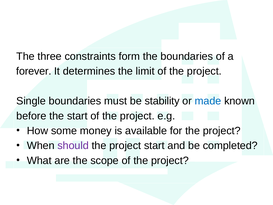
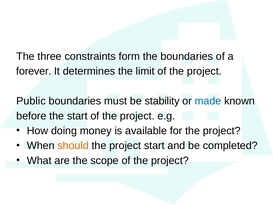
Single: Single -> Public
some: some -> doing
should colour: purple -> orange
